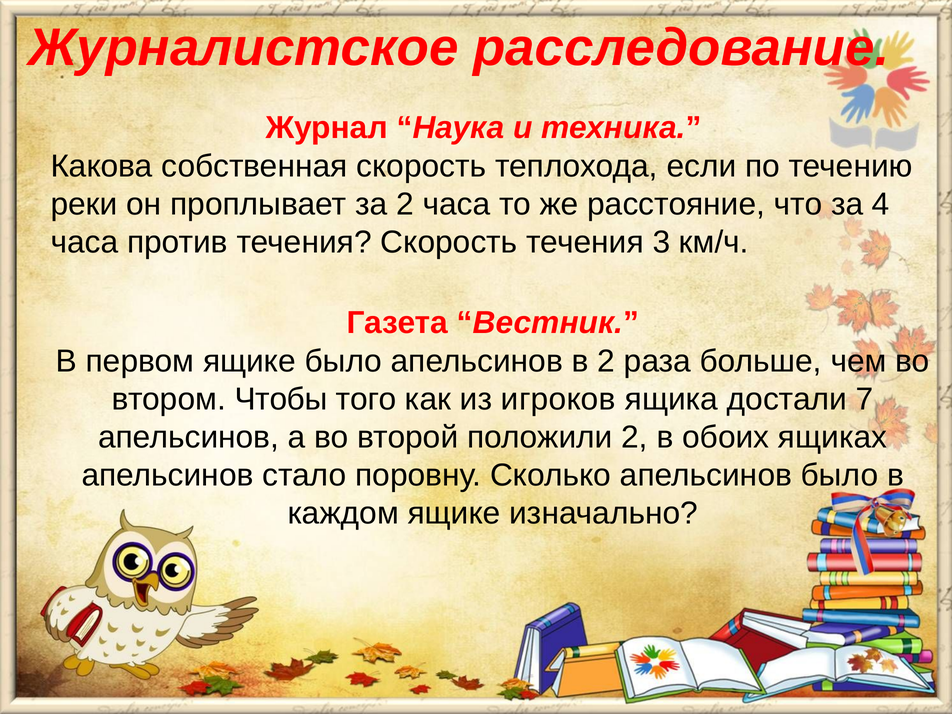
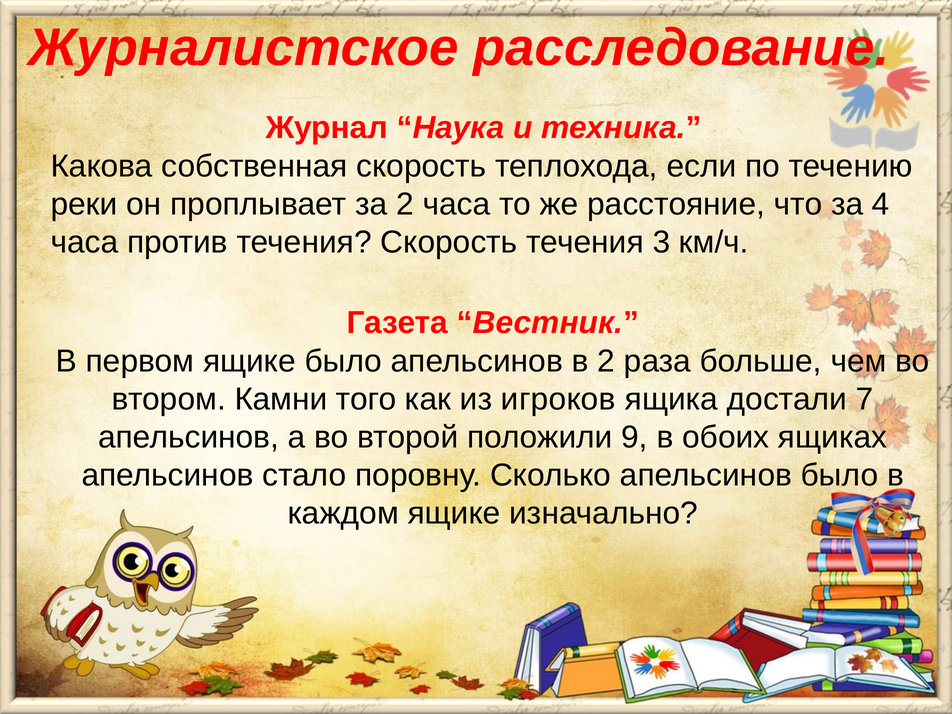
Чтобы: Чтобы -> Камни
положили 2: 2 -> 9
